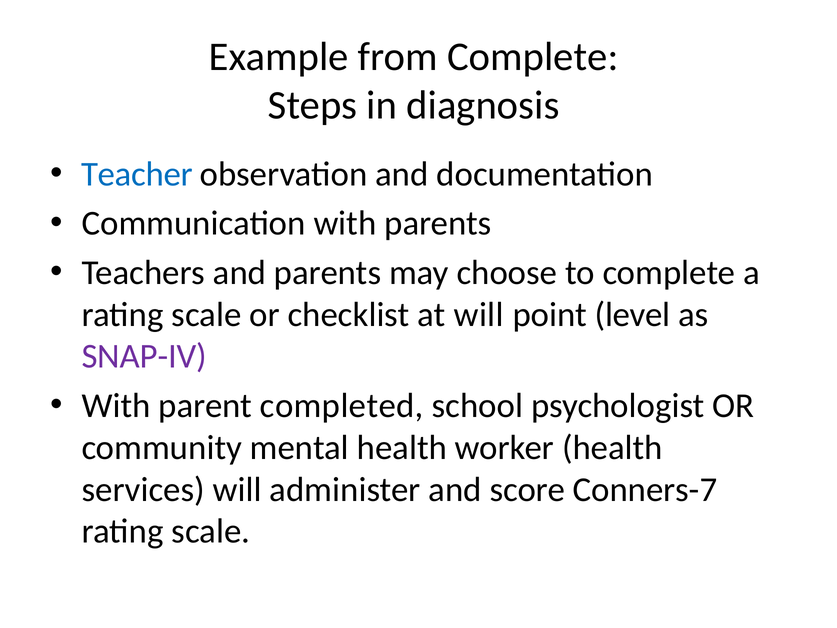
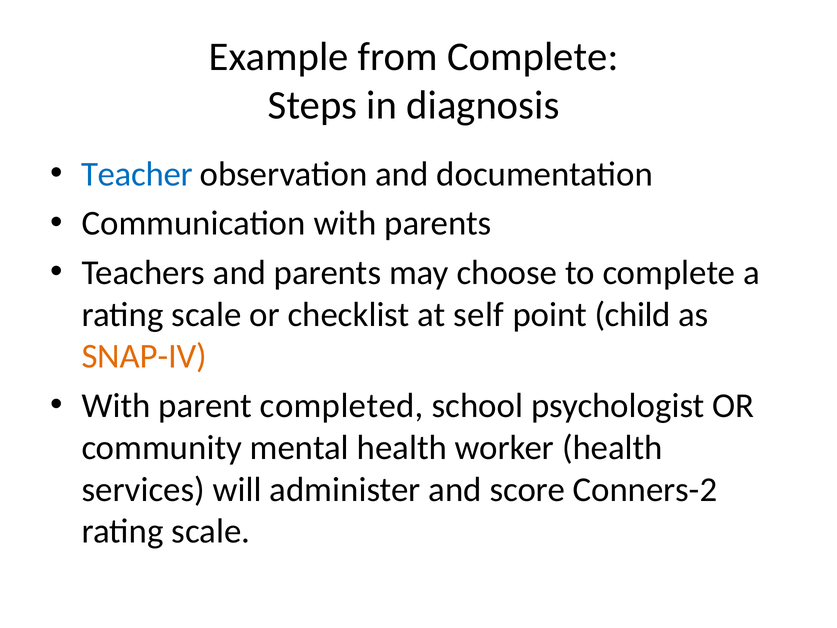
at will: will -> self
level: level -> child
SNAP-IV colour: purple -> orange
Conners-7: Conners-7 -> Conners-2
